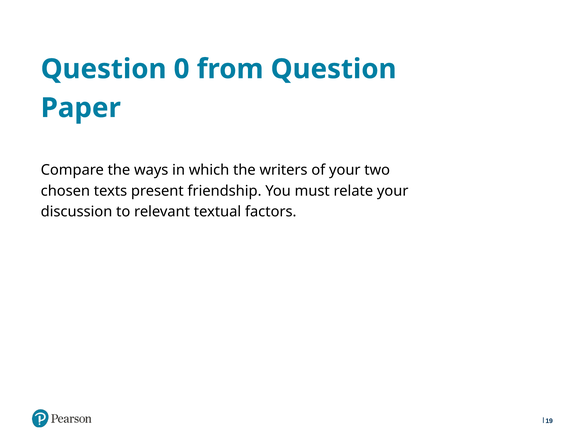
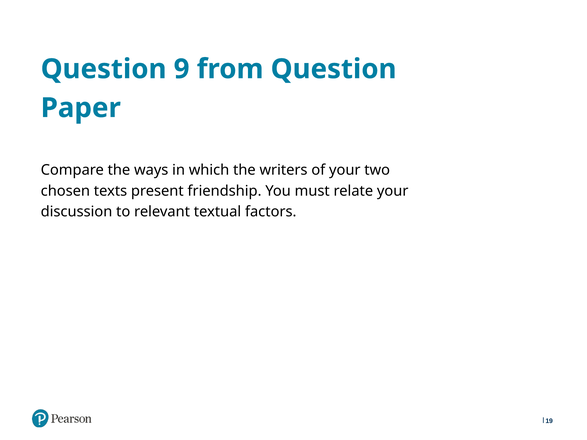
0: 0 -> 9
